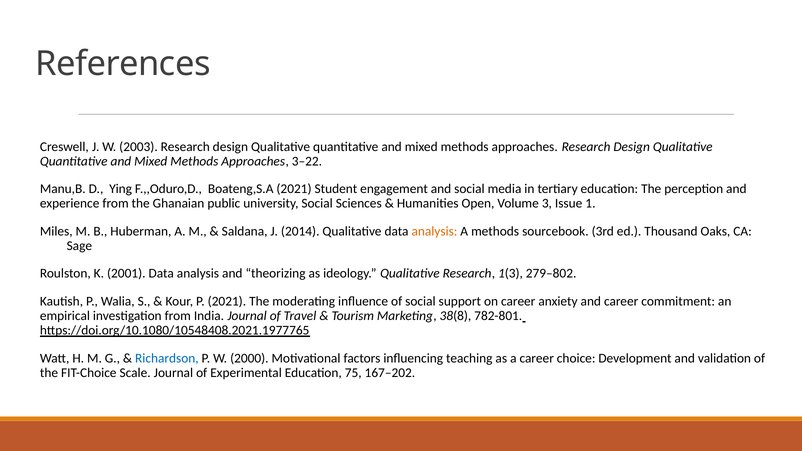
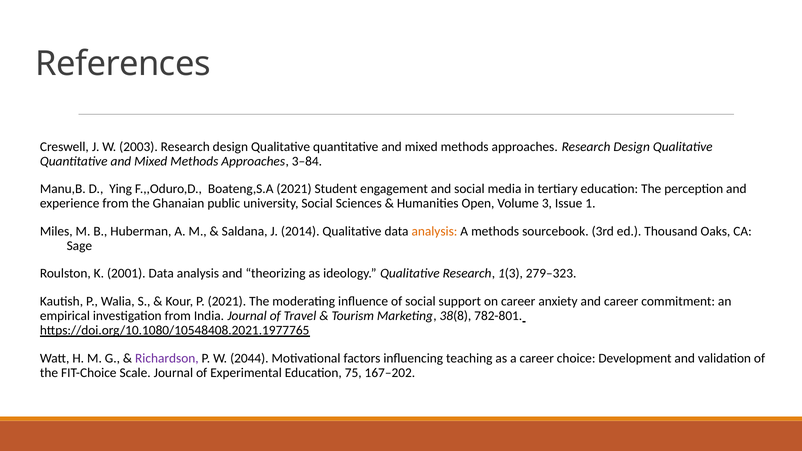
3–22: 3–22 -> 3–84
279–802: 279–802 -> 279–323
Richardson colour: blue -> purple
2000: 2000 -> 2044
